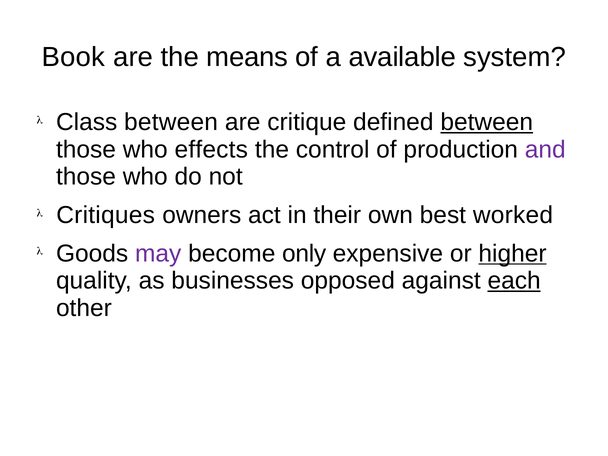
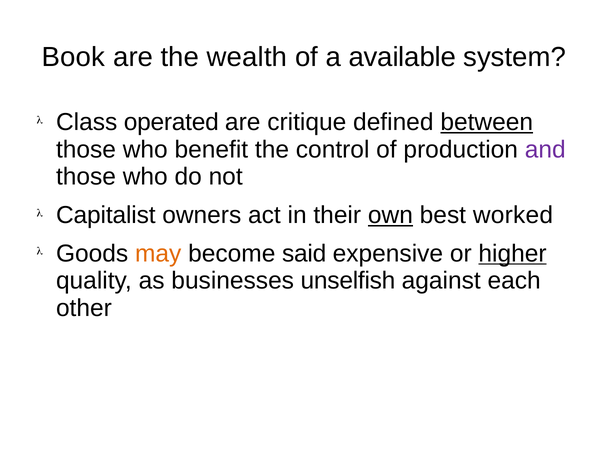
means: means -> wealth
Class between: between -> operated
effects: effects -> benefit
Critiques: Critiques -> Capitalist
own underline: none -> present
may colour: purple -> orange
only: only -> said
opposed: opposed -> unselfish
each underline: present -> none
